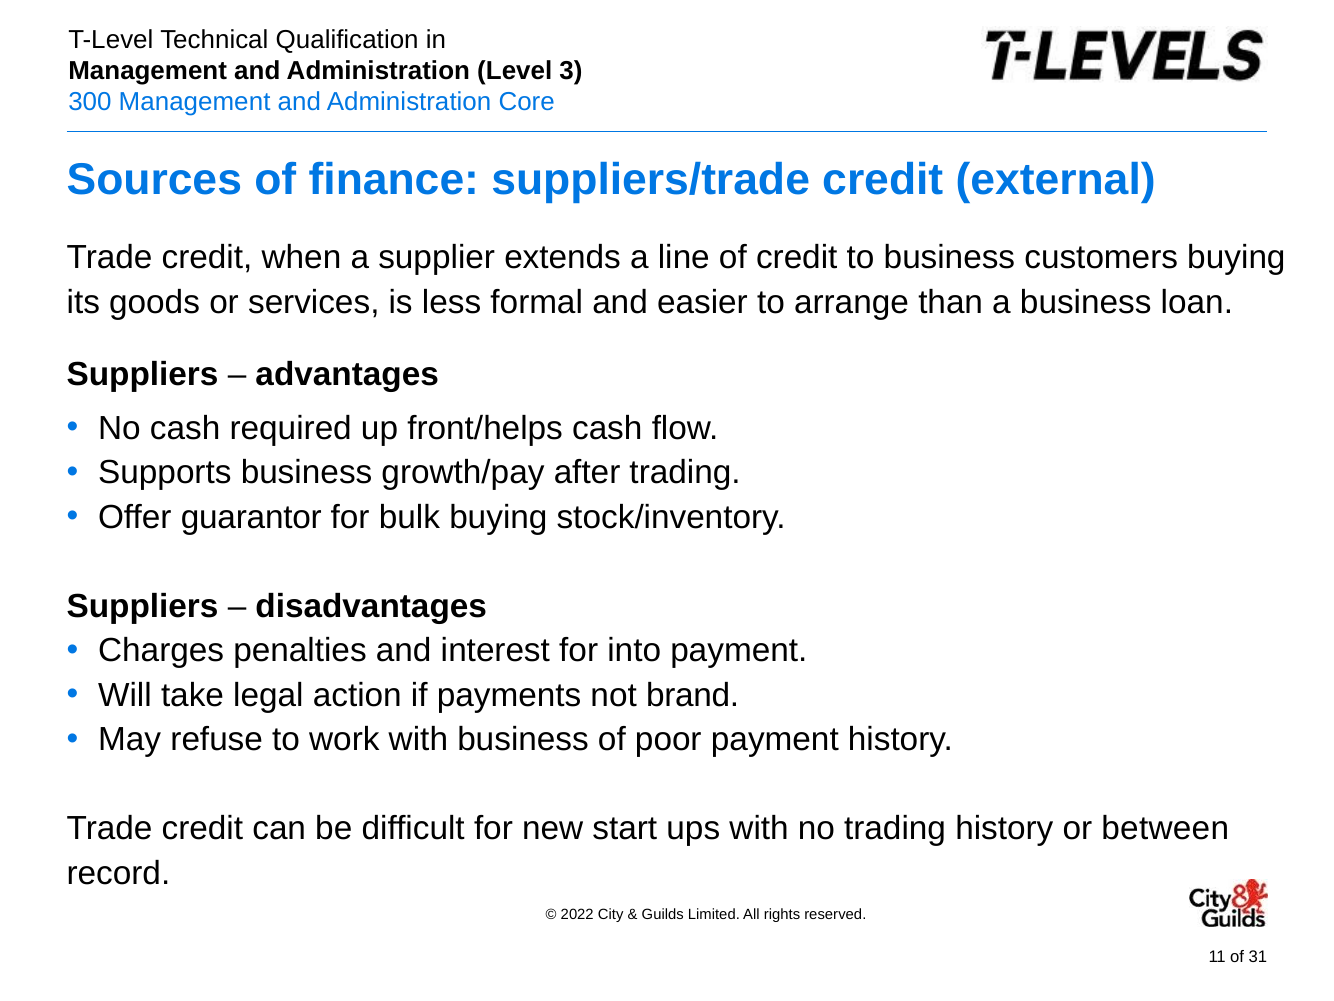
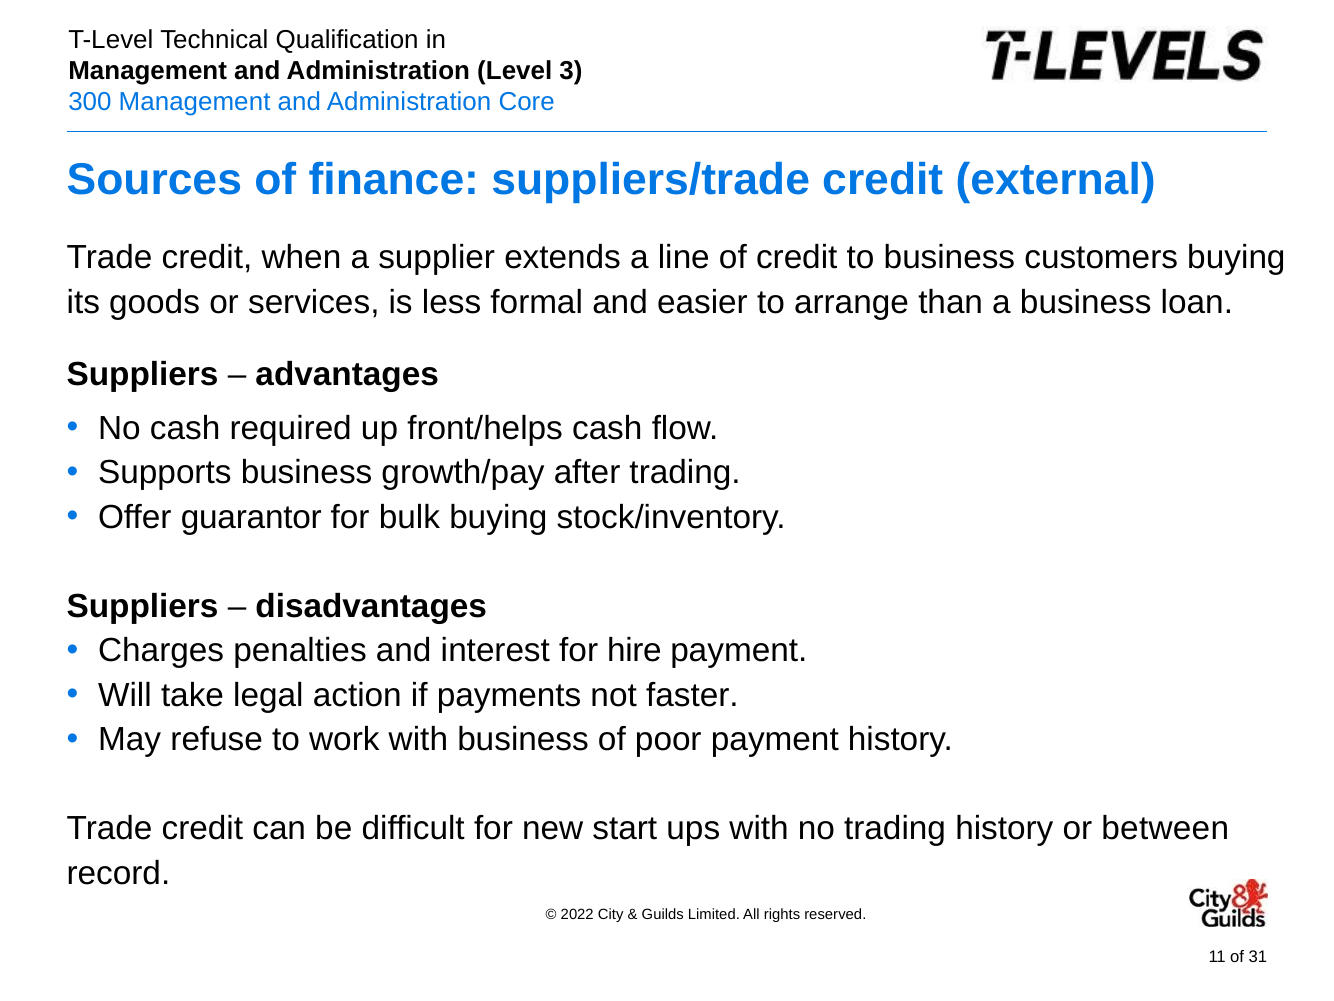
into: into -> hire
brand: brand -> faster
